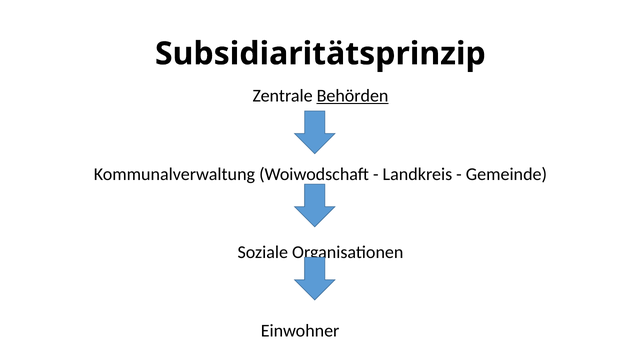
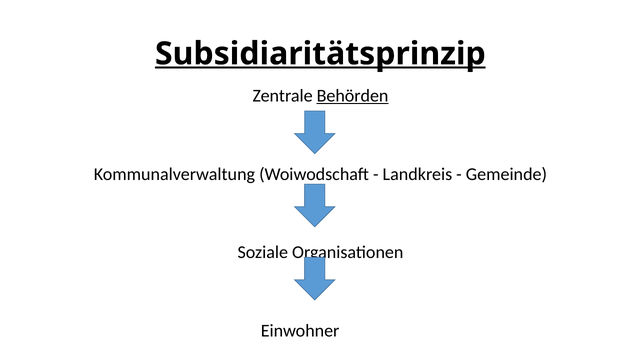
Subsidiaritätsprinzip underline: none -> present
